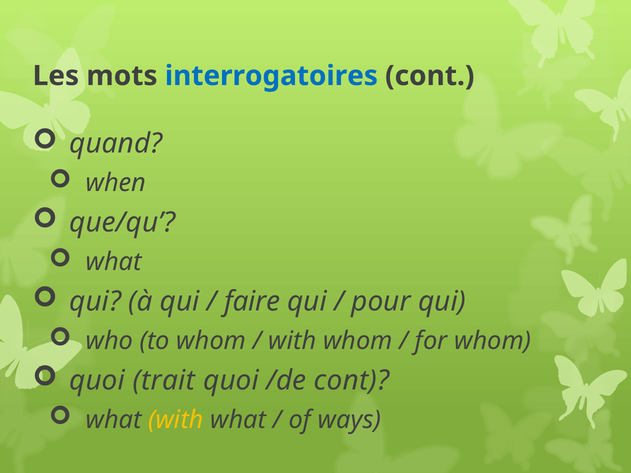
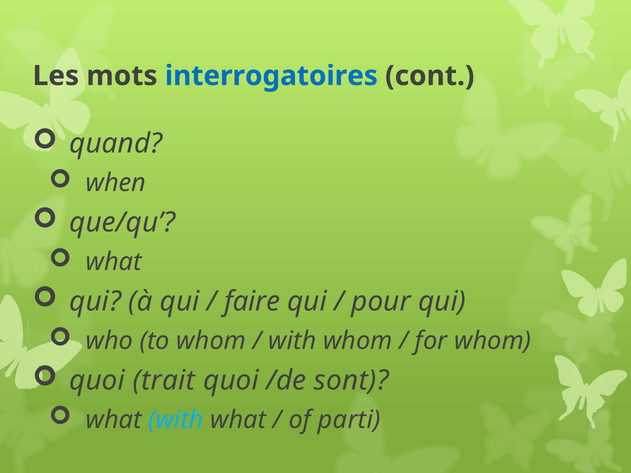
/de cont: cont -> sont
with at (176, 420) colour: yellow -> light blue
ways: ways -> parti
